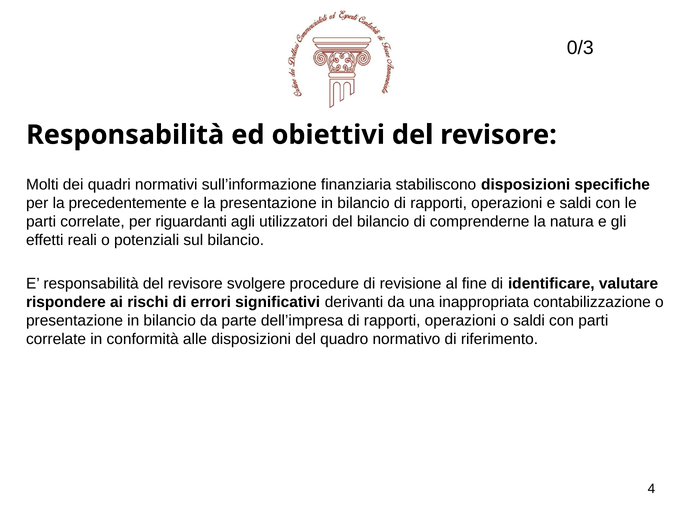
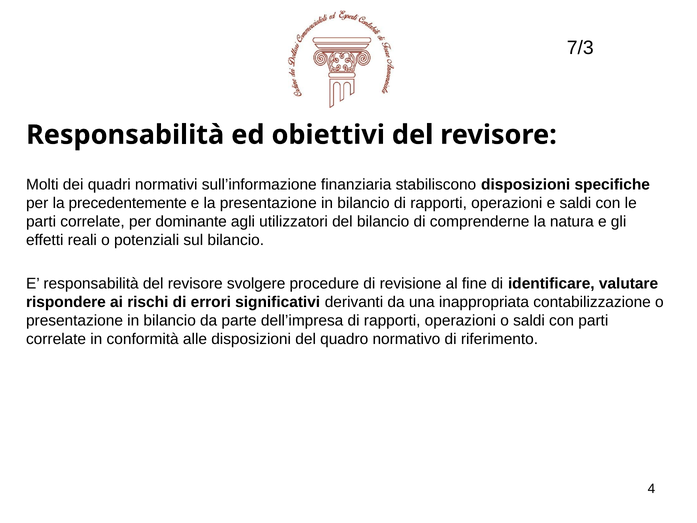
0/3: 0/3 -> 7/3
riguardanti: riguardanti -> dominante
